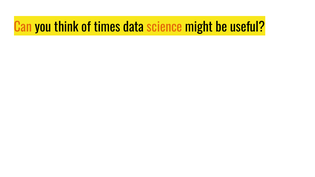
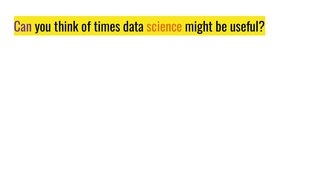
Can colour: orange -> purple
